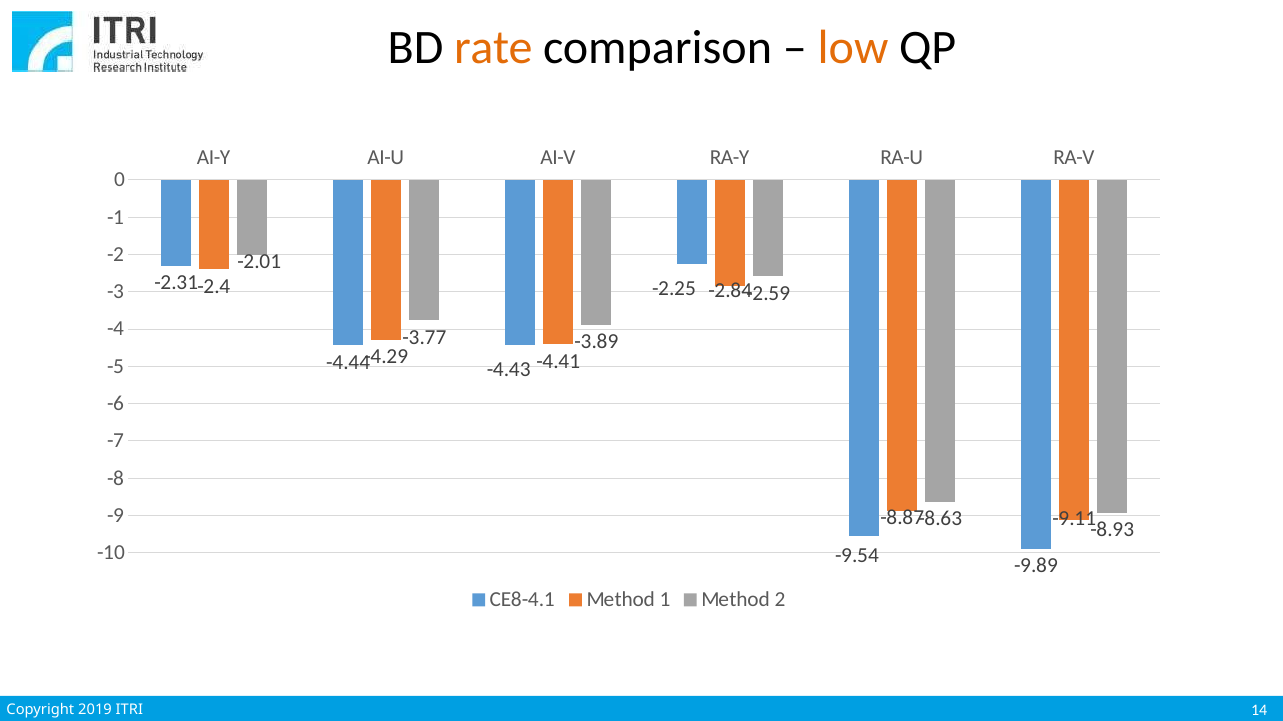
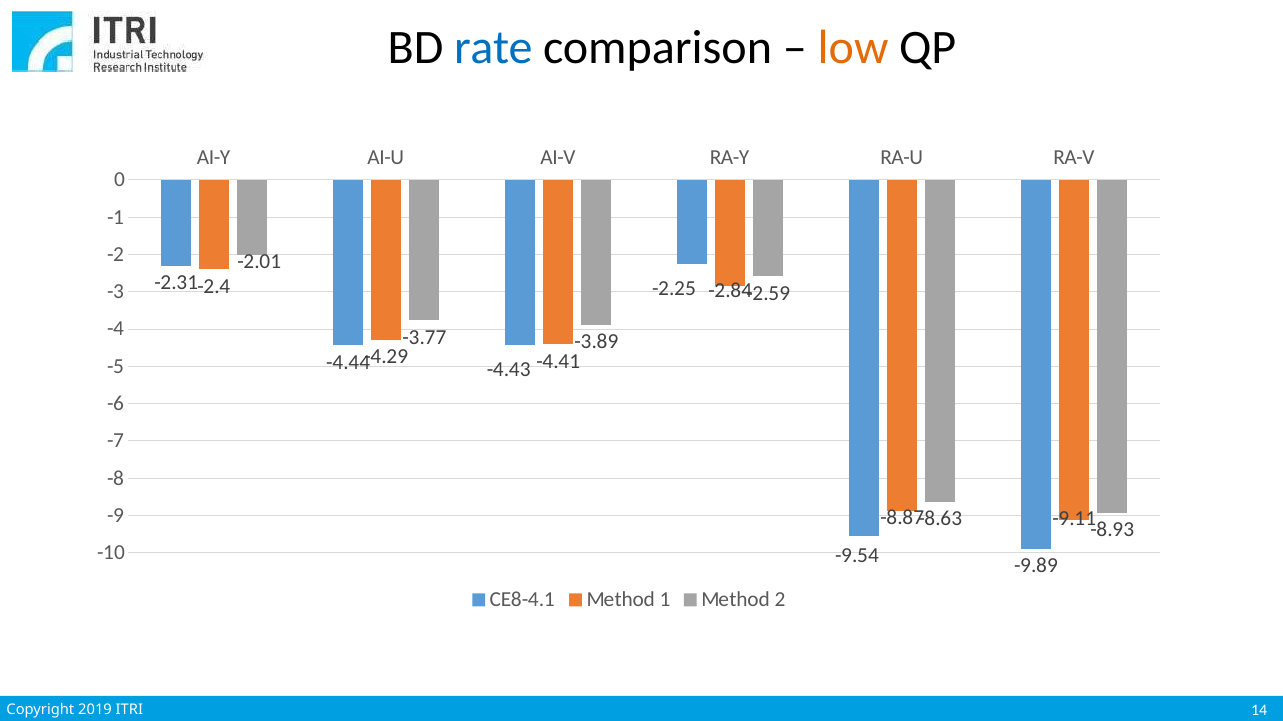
rate colour: orange -> blue
